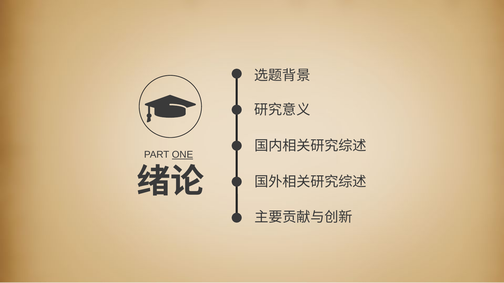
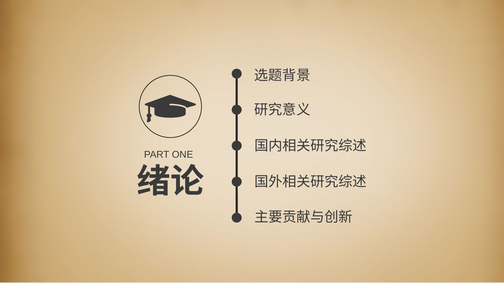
ONE underline: present -> none
